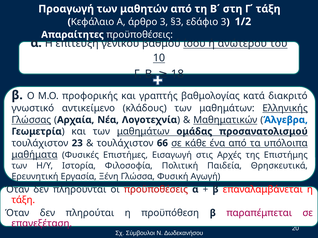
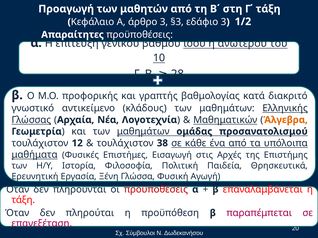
18: 18 -> 28
Άλγεβρα colour: blue -> orange
23: 23 -> 12
66: 66 -> 38
